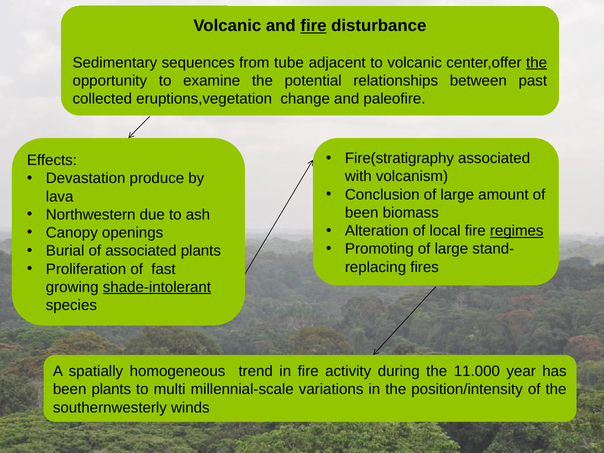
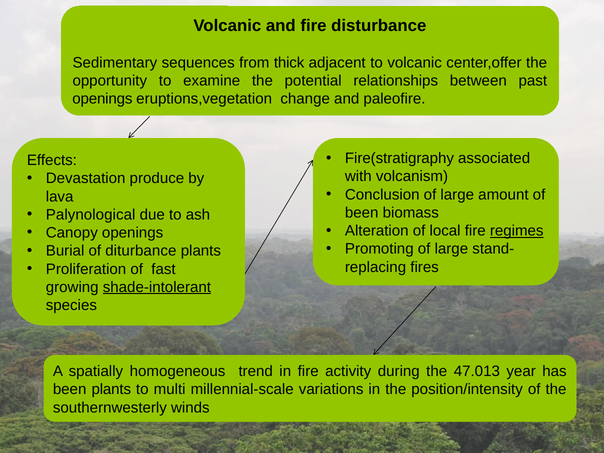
fire at (314, 26) underline: present -> none
tube: tube -> thick
the at (537, 63) underline: present -> none
collected at (102, 99): collected -> openings
Northwestern: Northwestern -> Palynological
of associated: associated -> diturbance
11.000: 11.000 -> 47.013
